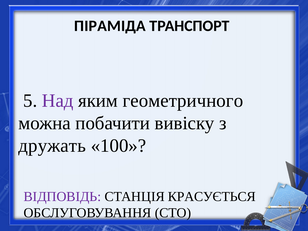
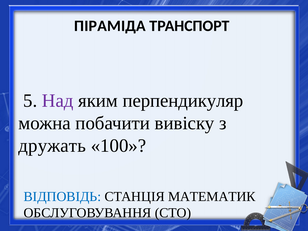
геометричного: геометричного -> перпендикуляр
ВІДПОВІДЬ colour: purple -> blue
КРАСУЄТЬСЯ: КРАСУЄТЬСЯ -> МАТЕМАТИК
